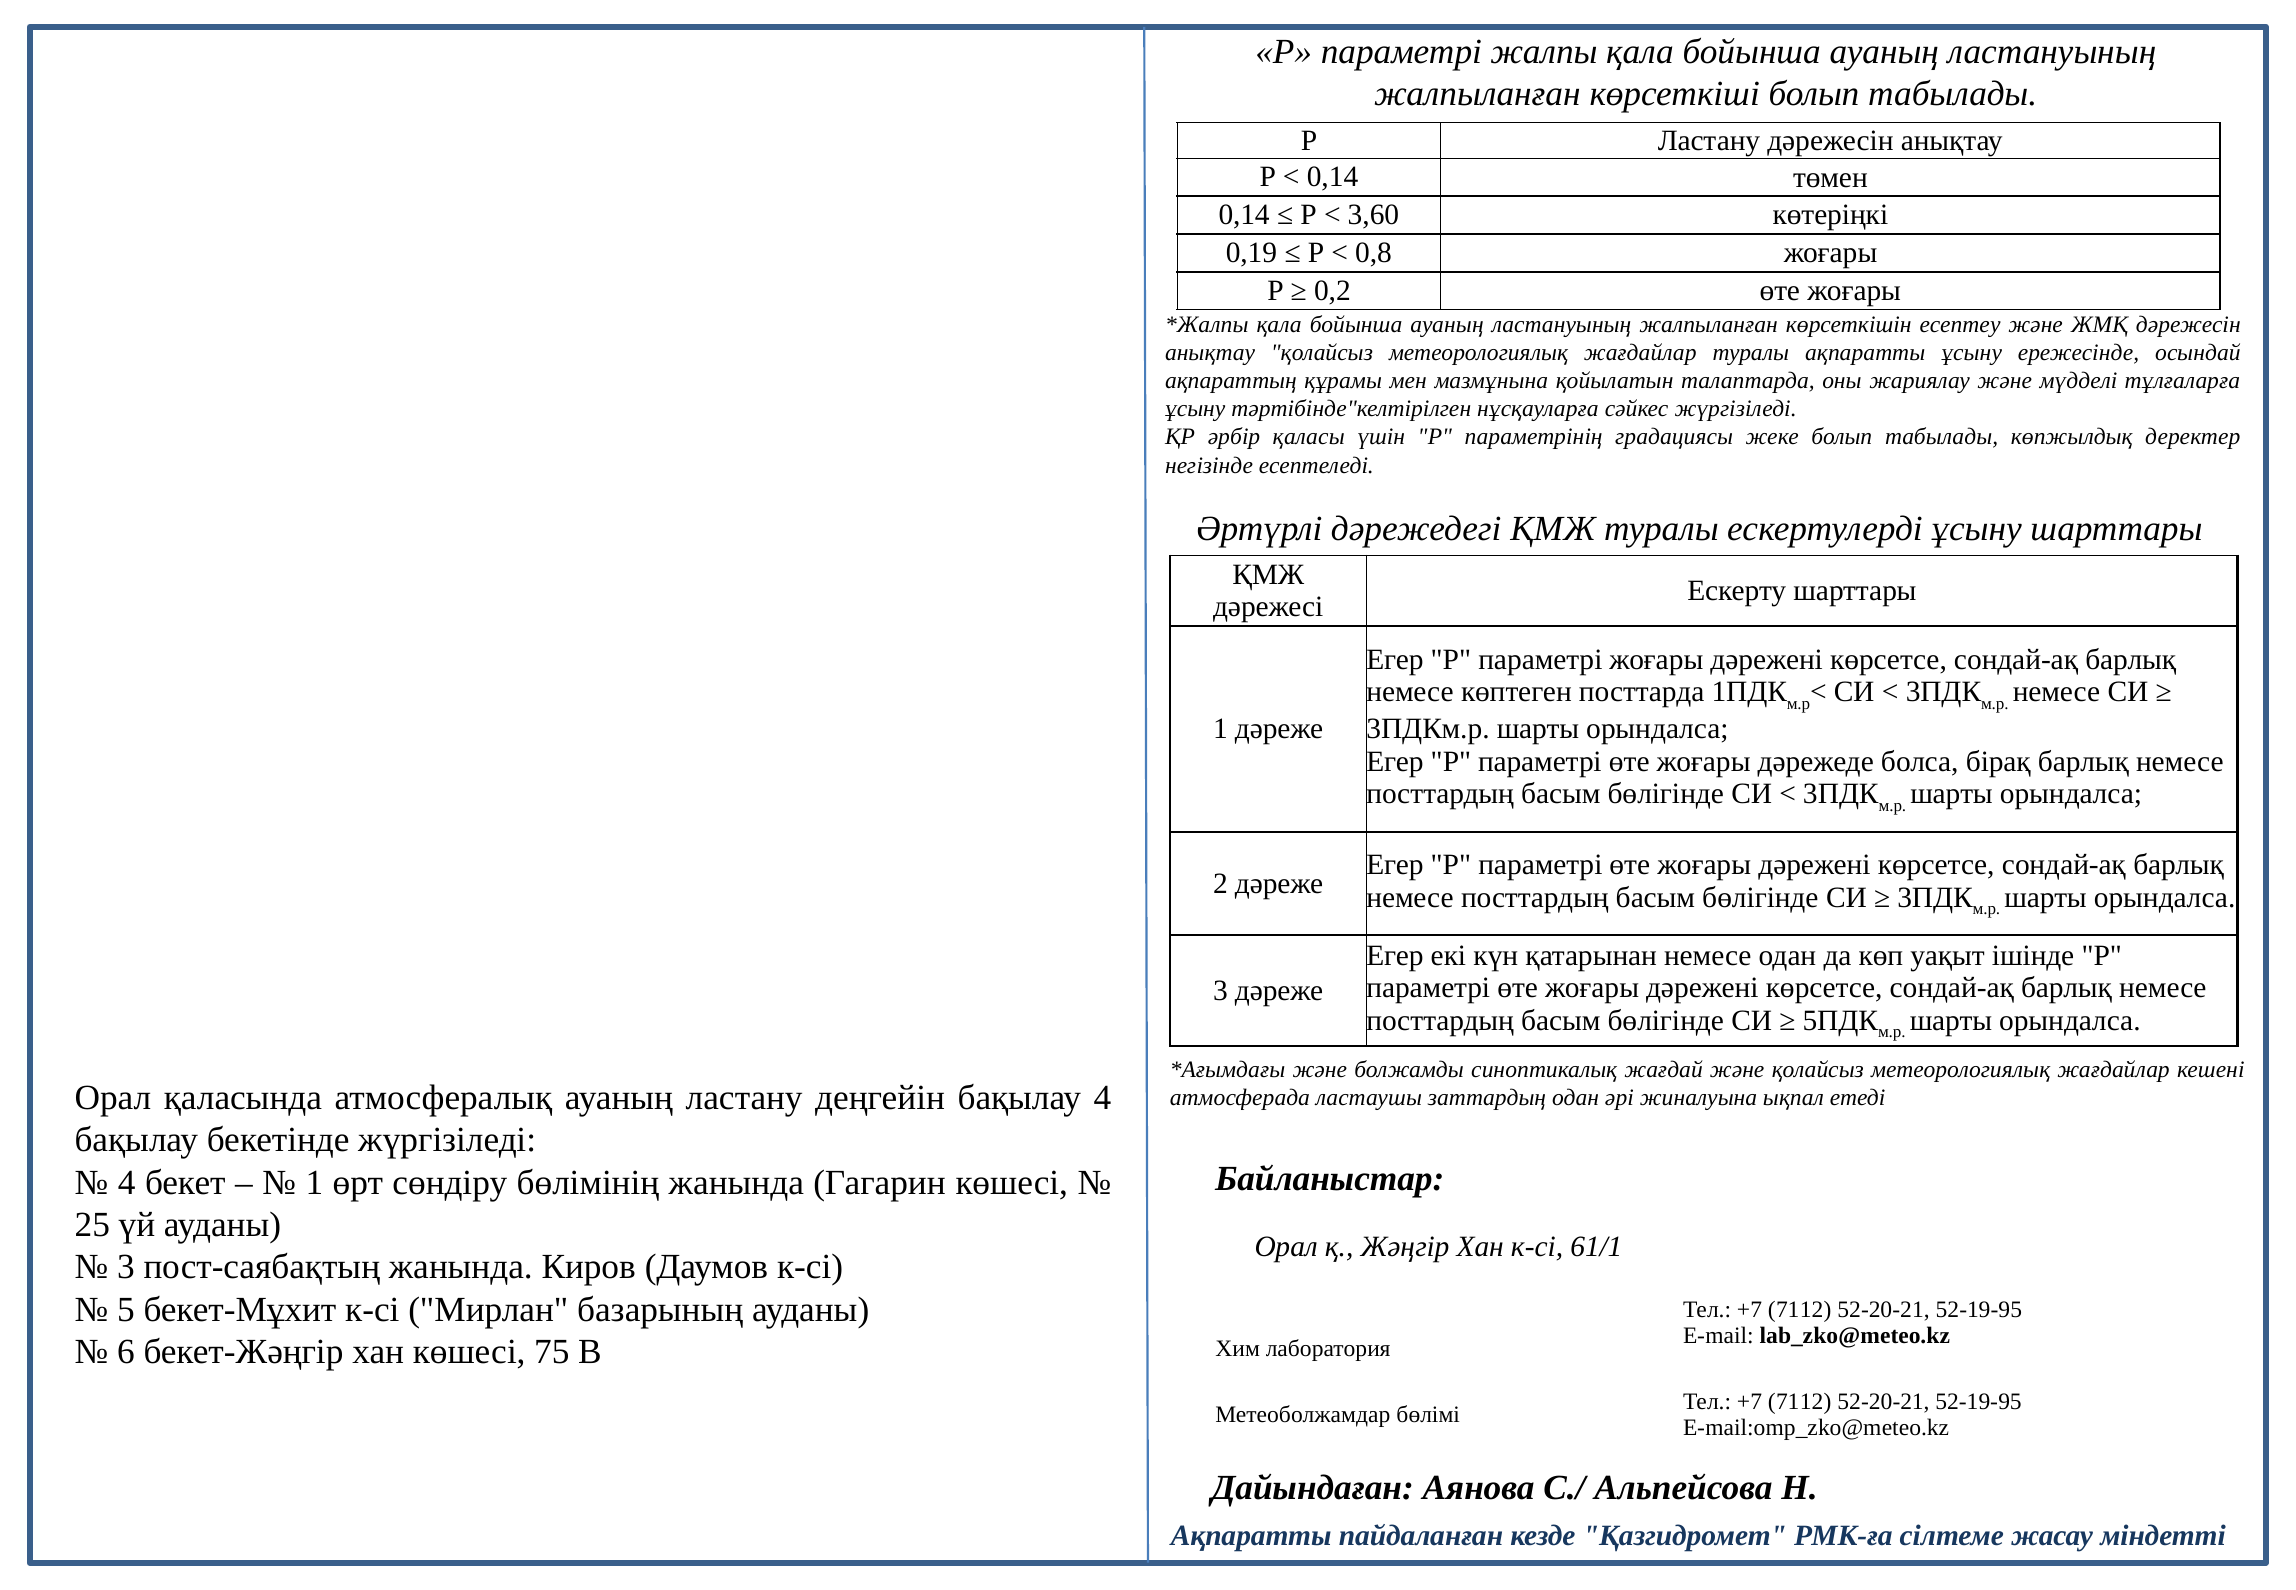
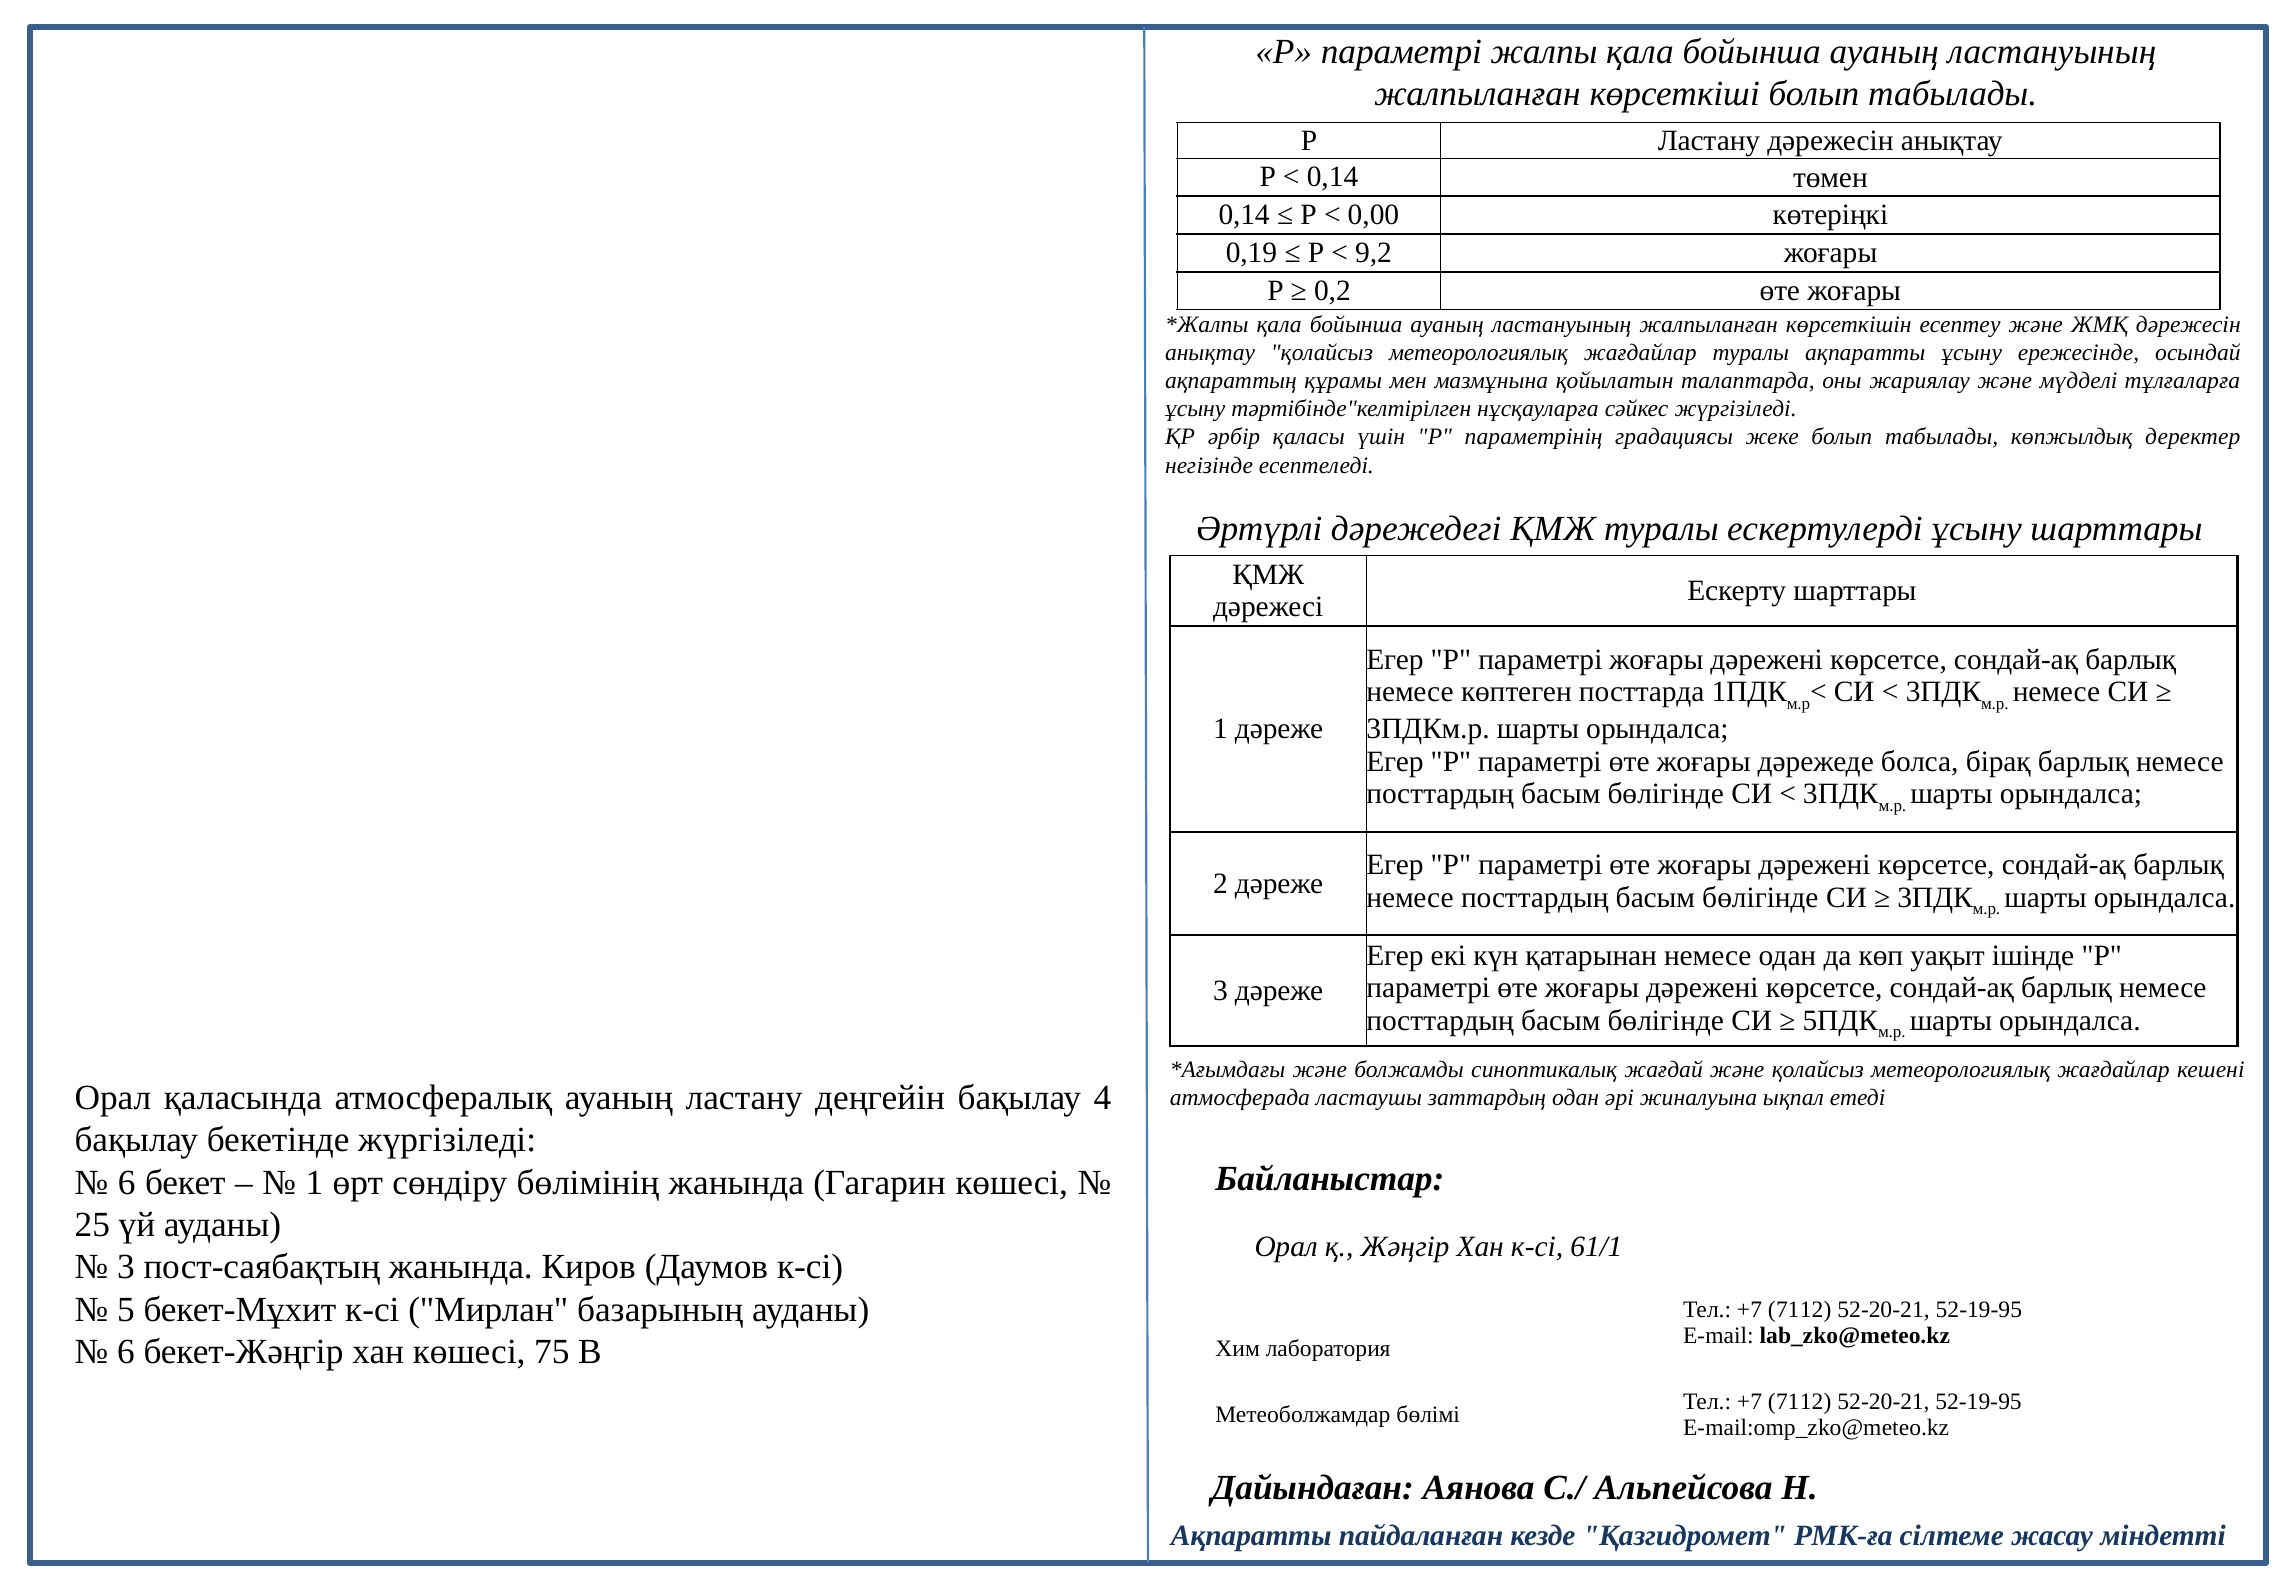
3,60: 3,60 -> 0,00
0,8: 0,8 -> 9,2
4 at (127, 1182): 4 -> 6
